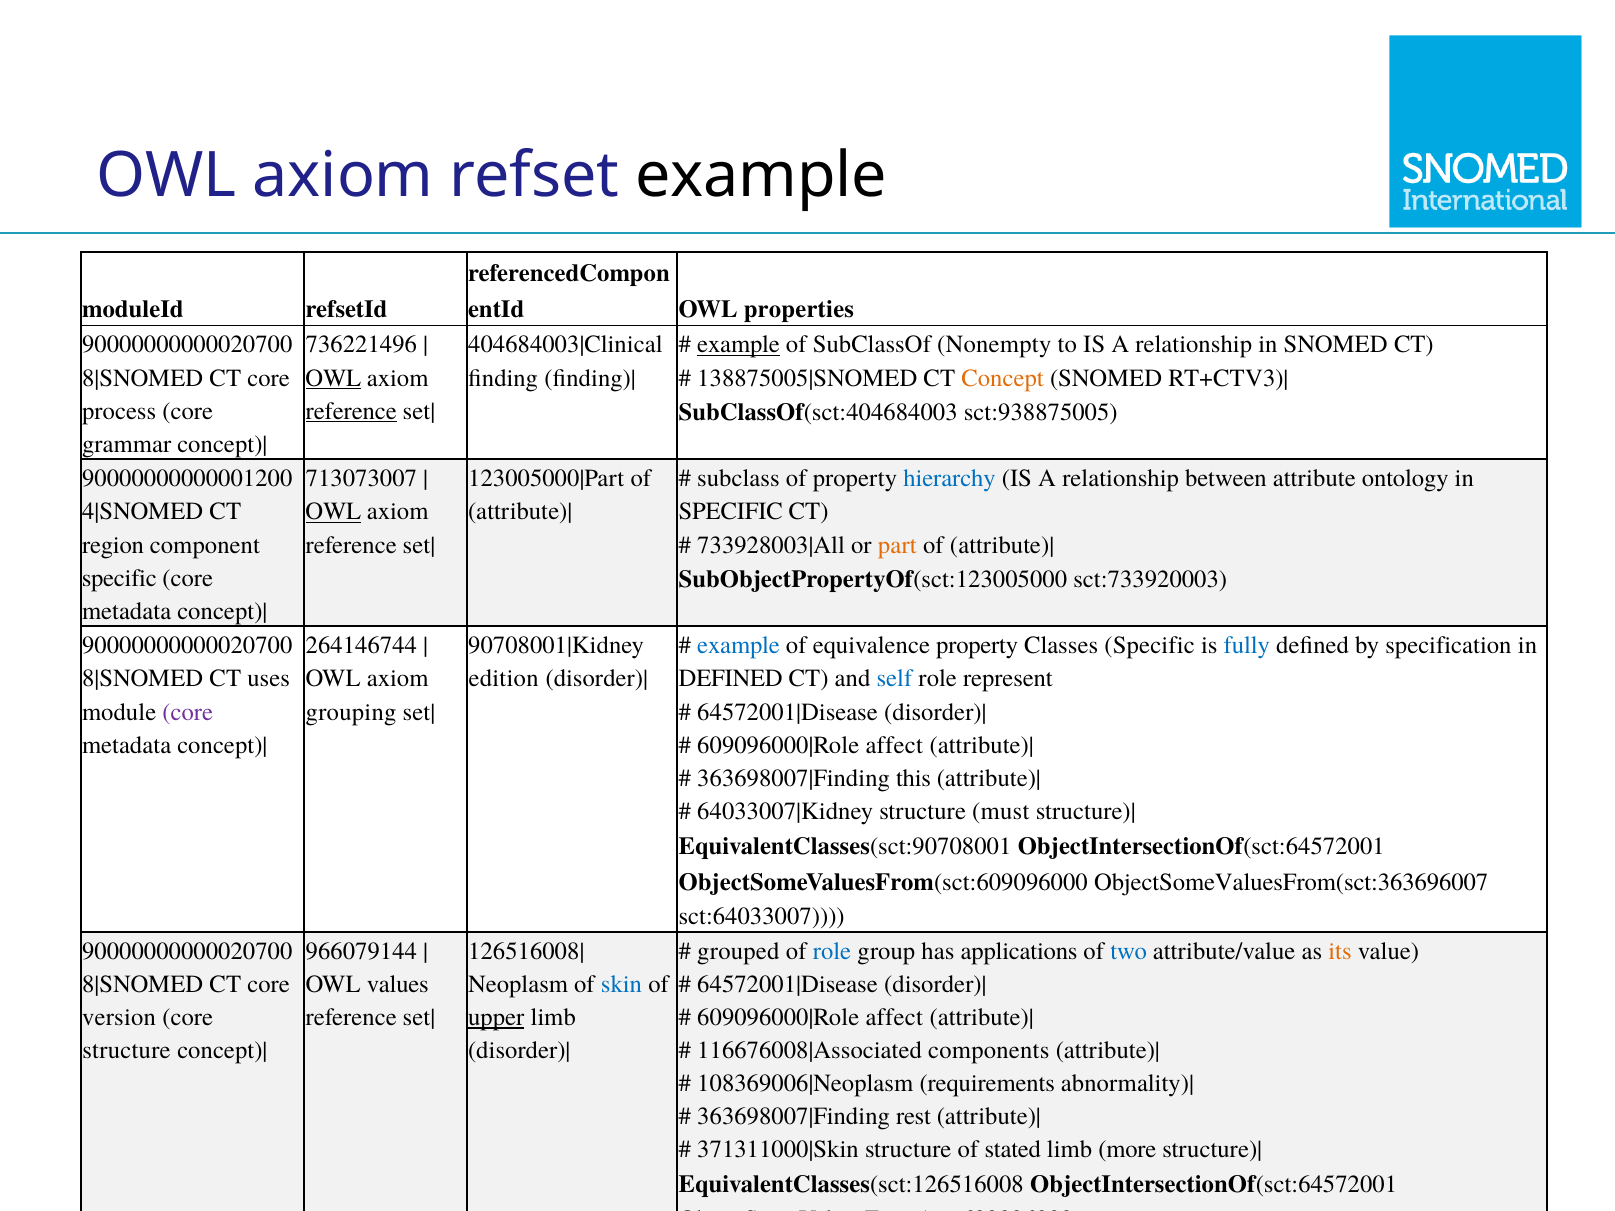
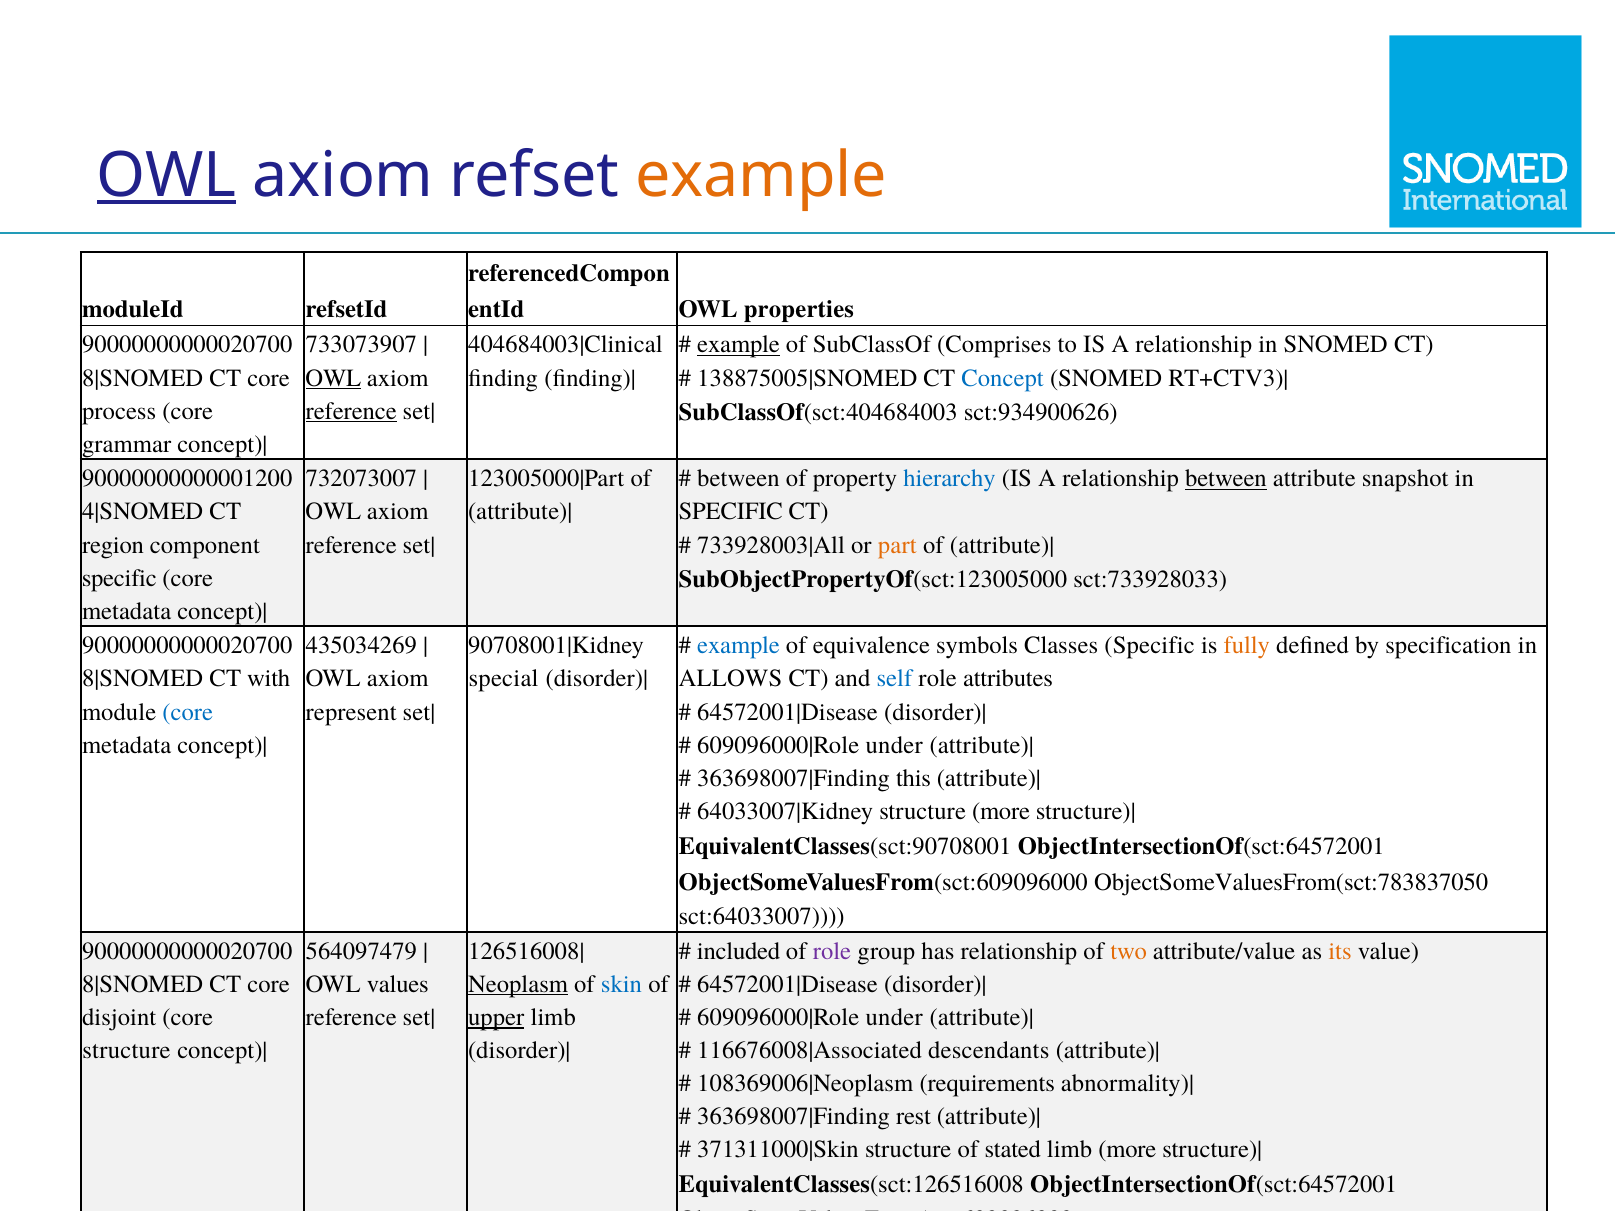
OWL at (167, 175) underline: none -> present
example at (761, 175) colour: black -> orange
736221496: 736221496 -> 733073907
Nonempty: Nonempty -> Comprises
Concept colour: orange -> blue
sct:938875005: sct:938875005 -> sct:934900626
713073007: 713073007 -> 732073007
subclass at (738, 479): subclass -> between
between at (1226, 479) underline: none -> present
ontology: ontology -> snapshot
OWL at (333, 512) underline: present -> none
sct:733920003: sct:733920003 -> sct:733928033
264146744: 264146744 -> 435034269
equivalence property: property -> symbols
fully colour: blue -> orange
uses: uses -> with
edition: edition -> special
DEFINED at (731, 679): DEFINED -> ALLOWS
represent: represent -> attributes
core at (188, 712) colour: purple -> blue
grouping: grouping -> represent
affect at (894, 745): affect -> under
structure must: must -> more
ObjectSomeValuesFrom(sct:363696007: ObjectSomeValuesFrom(sct:363696007 -> ObjectSomeValuesFrom(sct:783837050
966079144: 966079144 -> 564097479
grouped: grouped -> included
role at (832, 951) colour: blue -> purple
has applications: applications -> relationship
two colour: blue -> orange
Neoplasm underline: none -> present
version: version -> disjoint
affect at (894, 1017): affect -> under
components: components -> descendants
